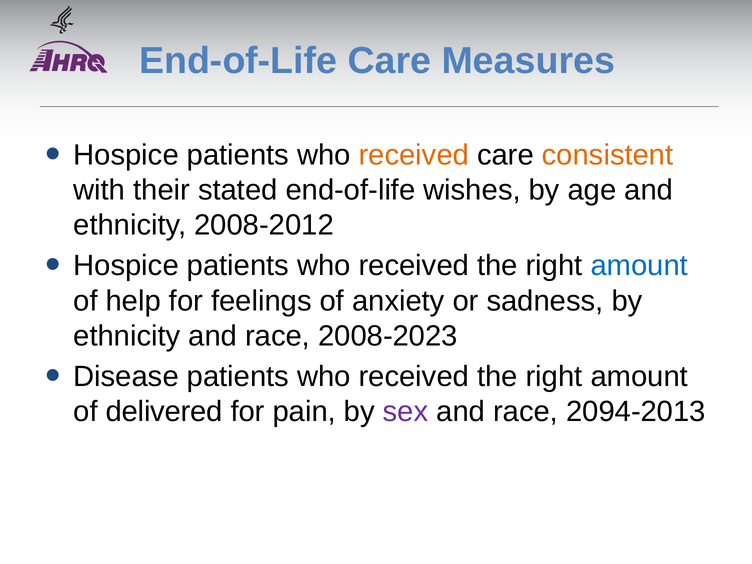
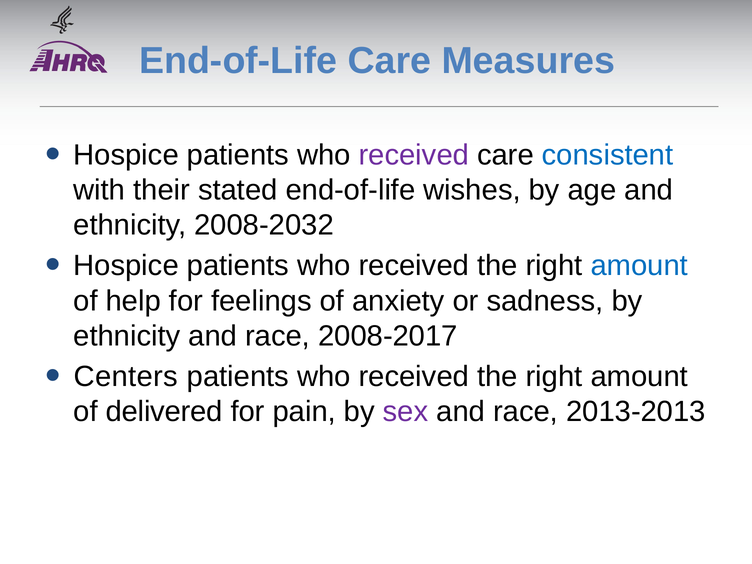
received at (414, 155) colour: orange -> purple
consistent colour: orange -> blue
2008-2012: 2008-2012 -> 2008-2032
2008-2023: 2008-2023 -> 2008-2017
Disease: Disease -> Centers
2094-2013: 2094-2013 -> 2013-2013
